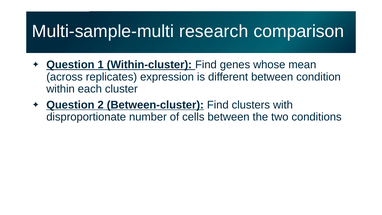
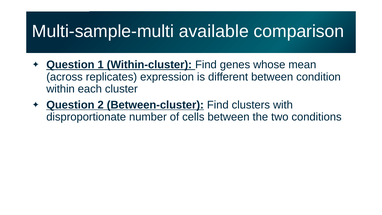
research: research -> available
